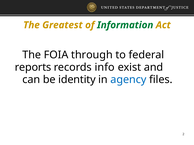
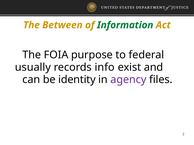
Greatest: Greatest -> Between
through: through -> purpose
reports: reports -> usually
agency colour: blue -> purple
